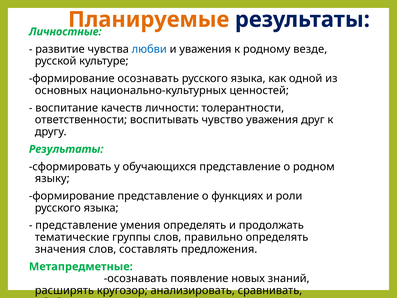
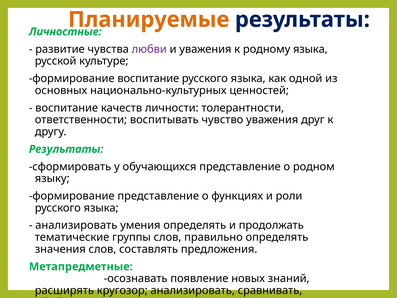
любви colour: blue -> purple
родному везде: везде -> языка
формирование осознавать: осознавать -> воспитание
представление at (76, 225): представление -> анализировать
